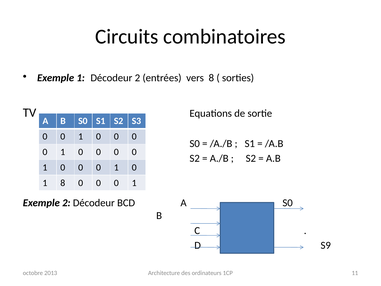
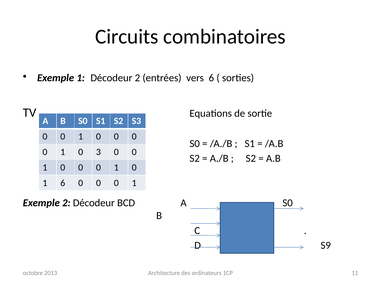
vers 8: 8 -> 6
0 at (98, 152): 0 -> 3
1 8: 8 -> 6
